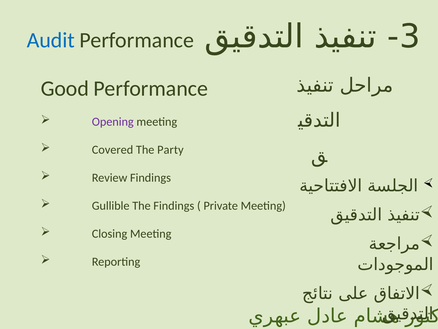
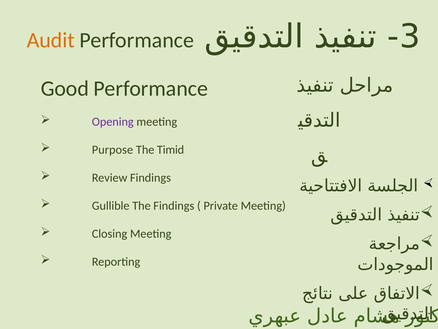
Audit colour: blue -> orange
Covered: Covered -> Purpose
Party: Party -> Timid
